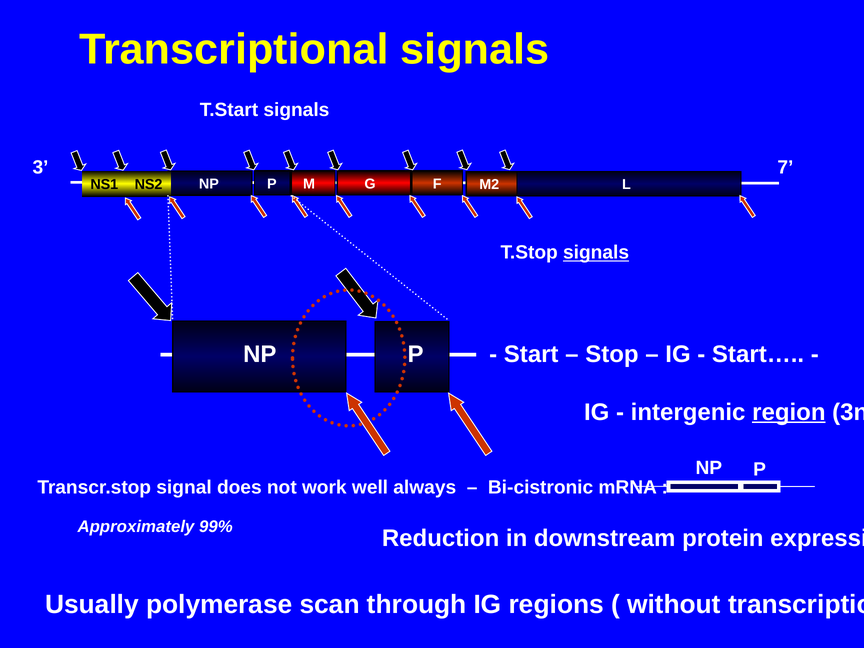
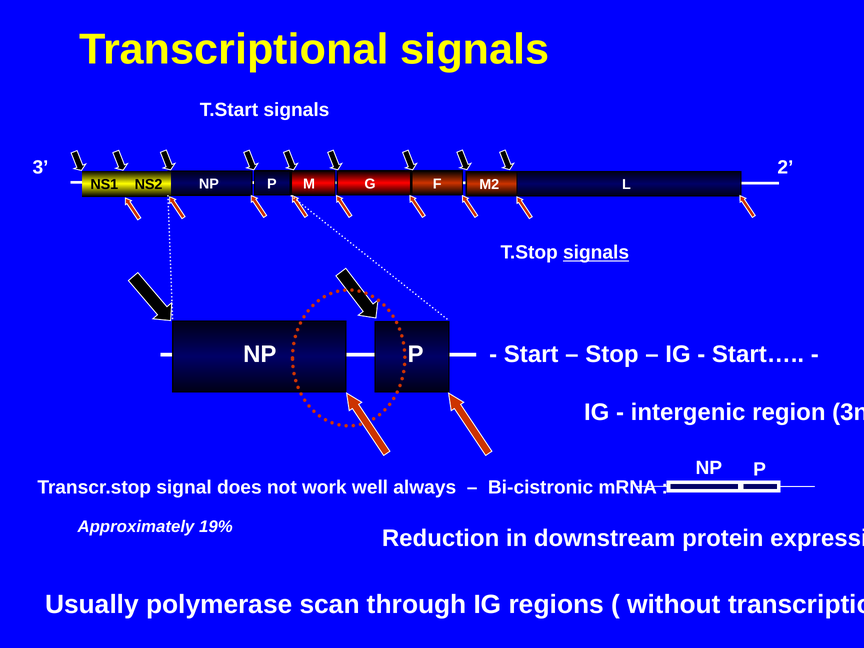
7: 7 -> 2
region underline: present -> none
99%: 99% -> 19%
